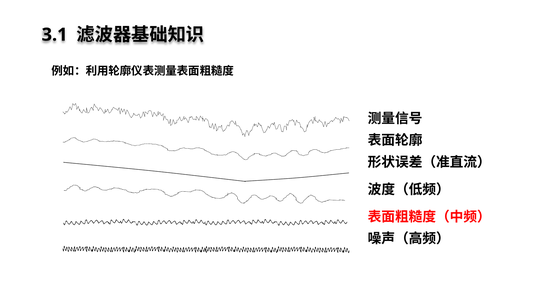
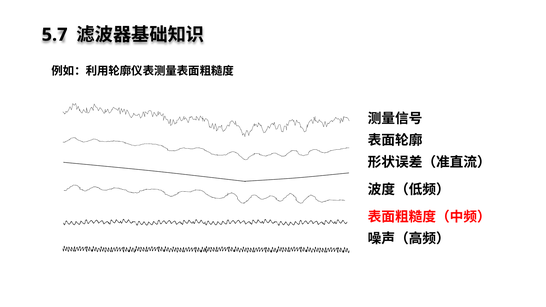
3.1: 3.1 -> 5.7
